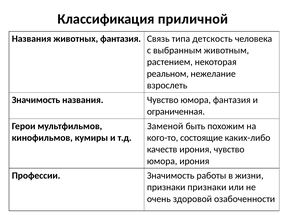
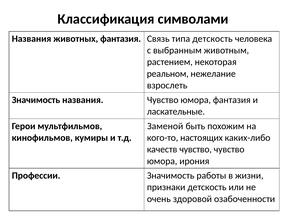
приличной: приличной -> символами
ограниченная: ограниченная -> ласкательные
состоящие: состоящие -> настоящих
качеств ирония: ирония -> чувство
признаки признаки: признаки -> детскость
